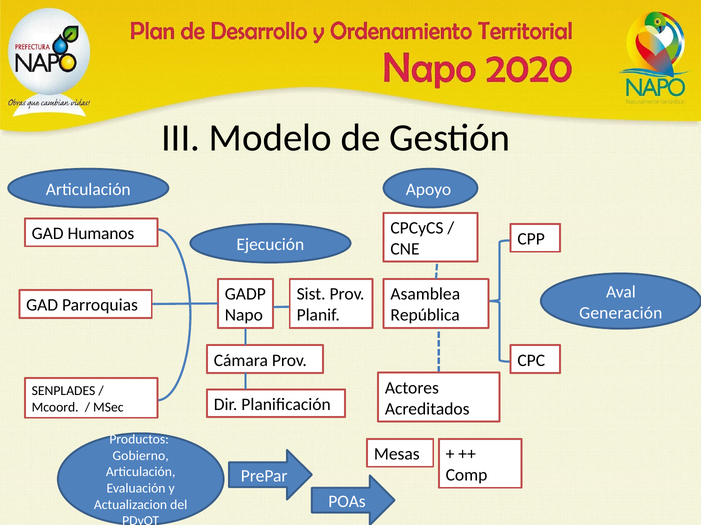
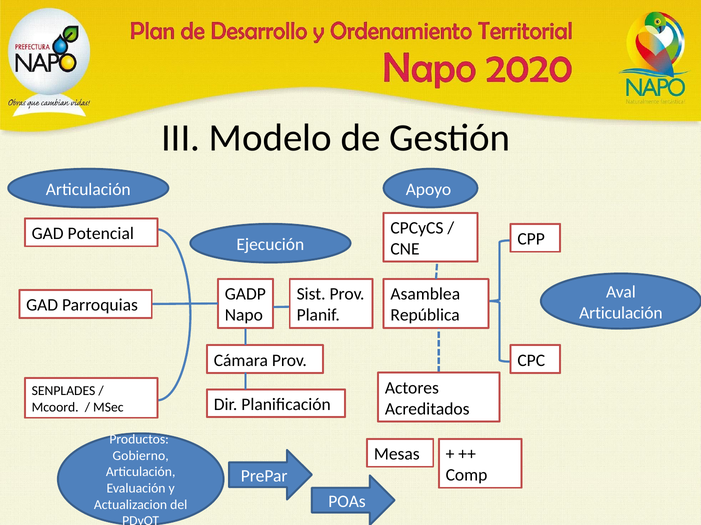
Humanos: Humanos -> Potencial
Generación at (621, 313): Generación -> Articulación
